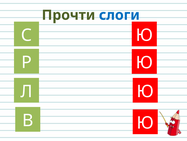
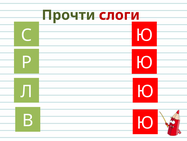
слоги colour: blue -> red
